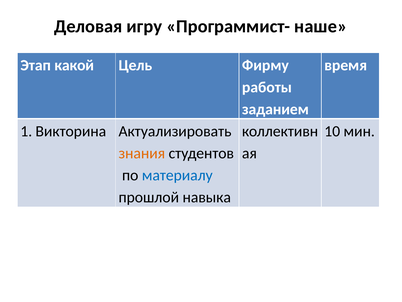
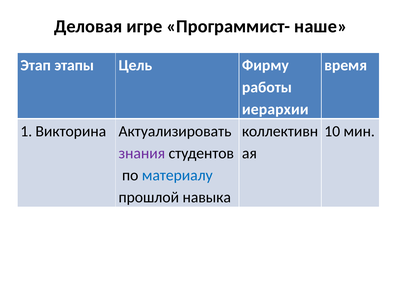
игру: игру -> игре
какой: какой -> этапы
заданием: заданием -> иерархии
знания colour: orange -> purple
